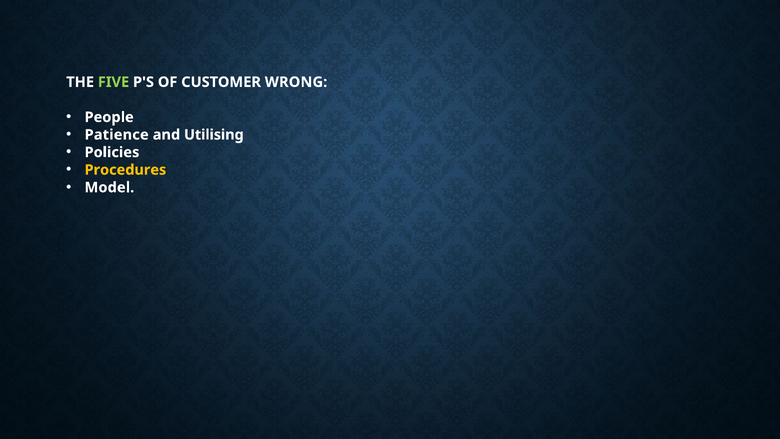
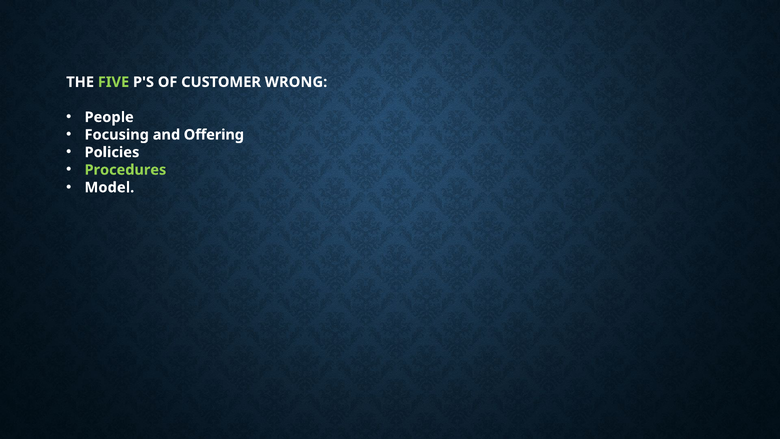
Patience: Patience -> Focusing
Utilising: Utilising -> Offering
Procedures colour: yellow -> light green
